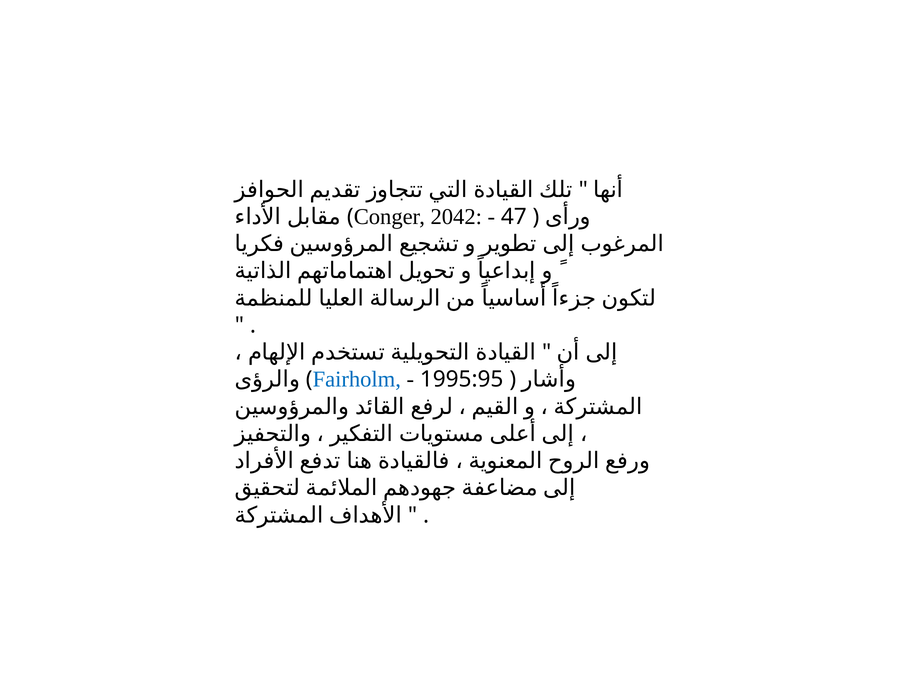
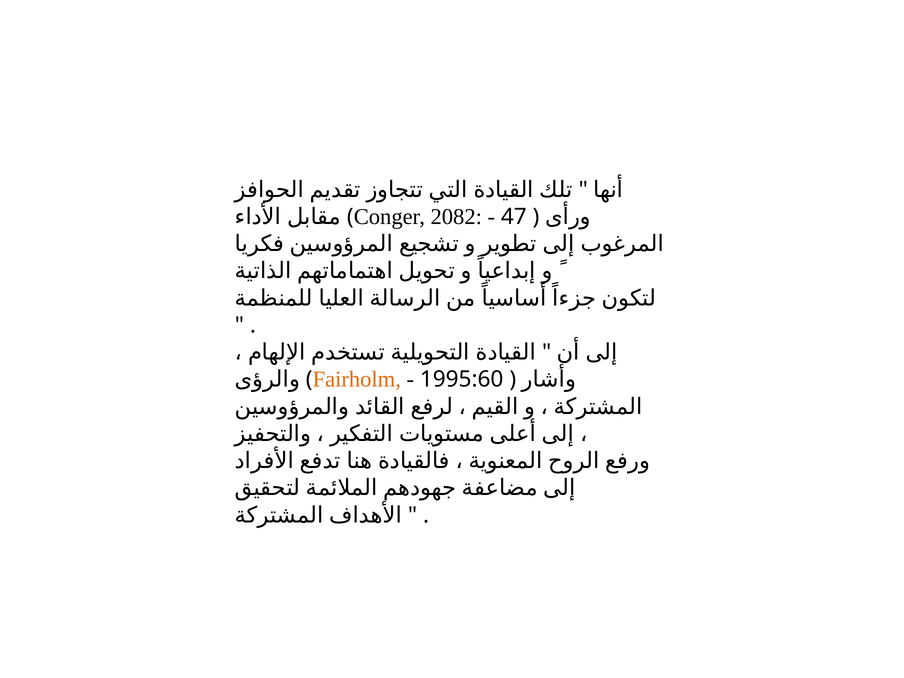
2042: 2042 -> 2082
Fairholm colour: blue -> orange
1995:95: 1995:95 -> 1995:60
